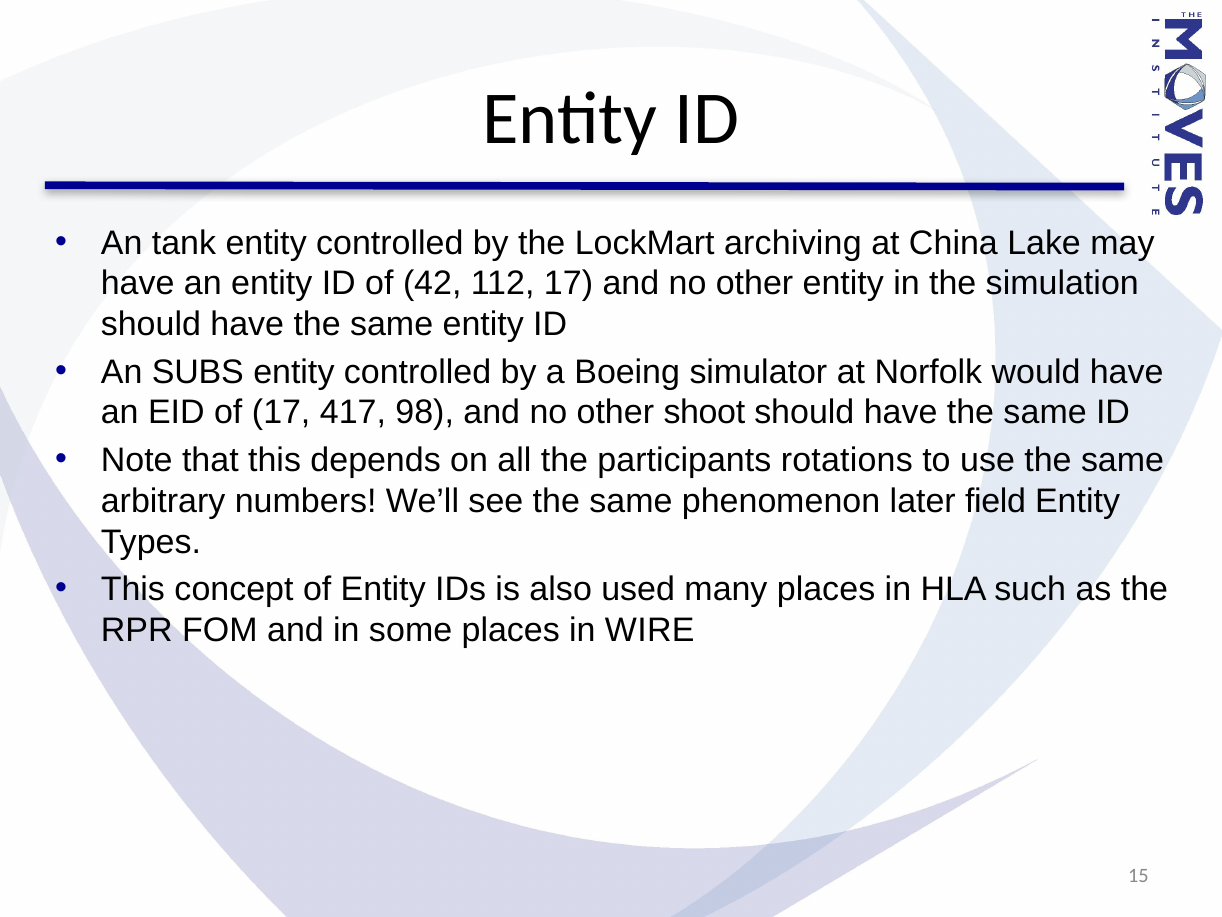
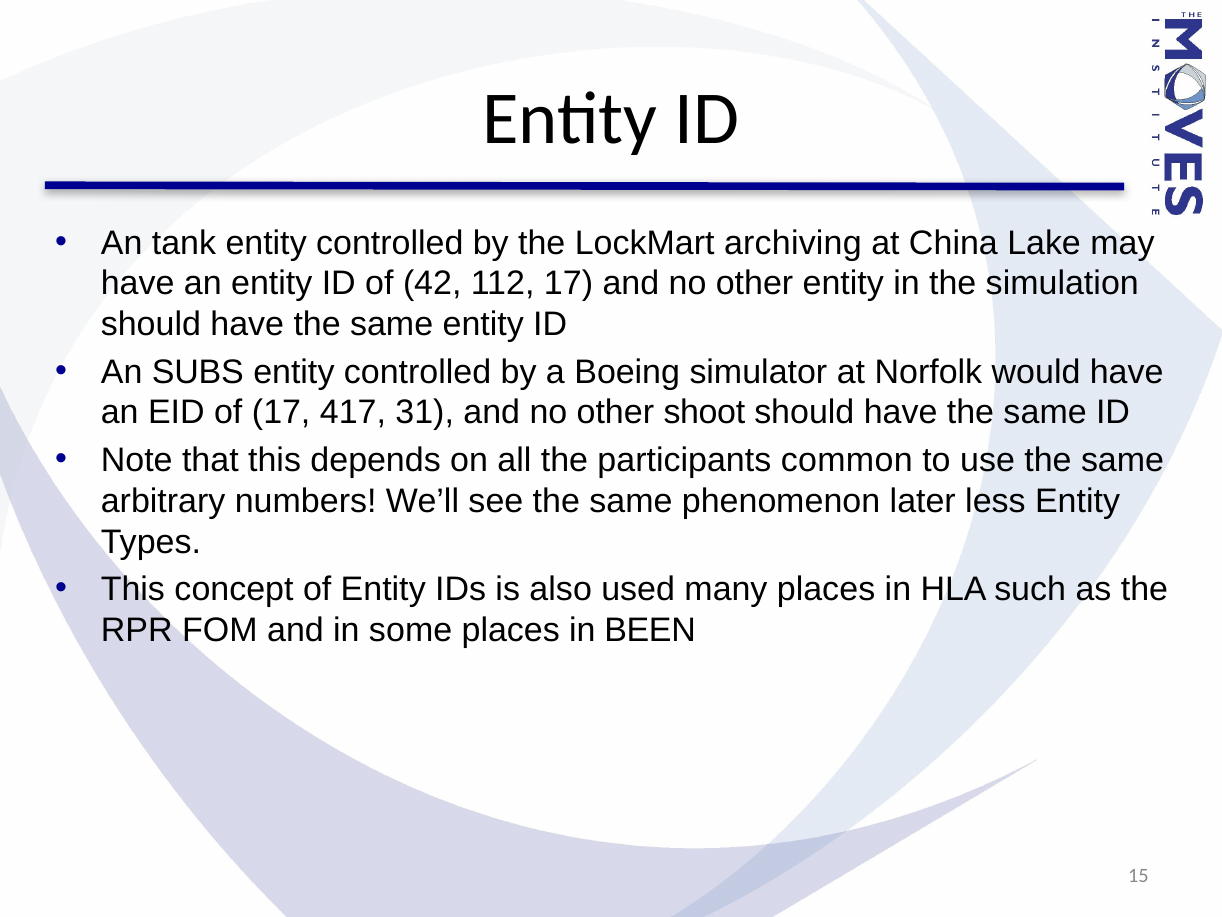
98: 98 -> 31
rotations: rotations -> common
field: field -> less
WIRE: WIRE -> BEEN
